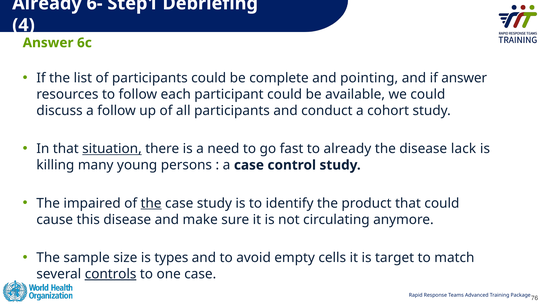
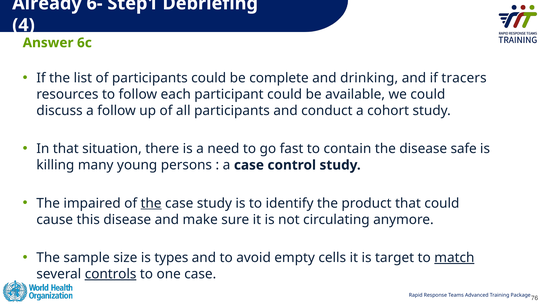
pointing: pointing -> drinking
if answer: answer -> tracers
situation underline: present -> none
to already: already -> contain
lack: lack -> safe
match underline: none -> present
